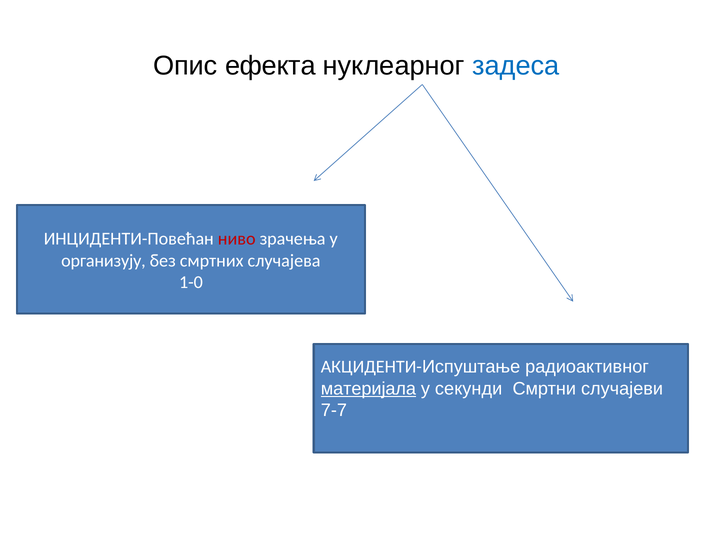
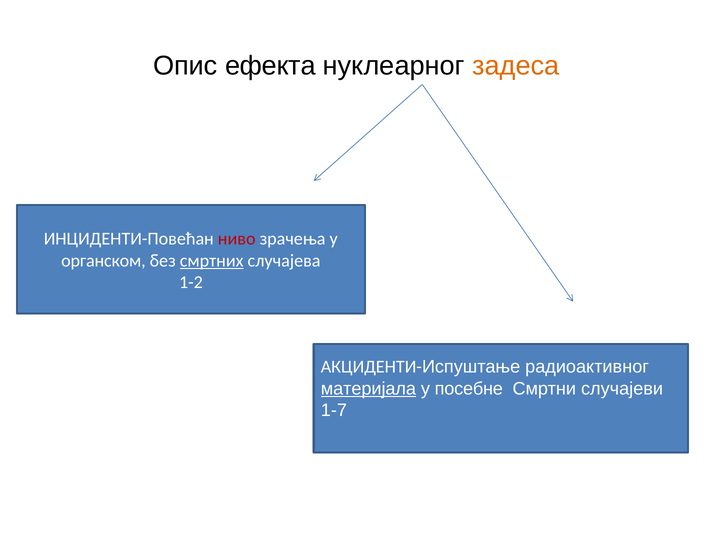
задеса colour: blue -> orange
организују: организују -> органском
смртних underline: none -> present
1-0: 1-0 -> 1-2
секунди: секунди -> посебне
7-7: 7-7 -> 1-7
